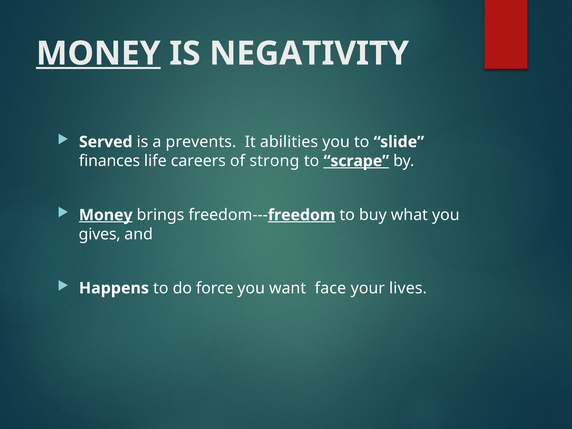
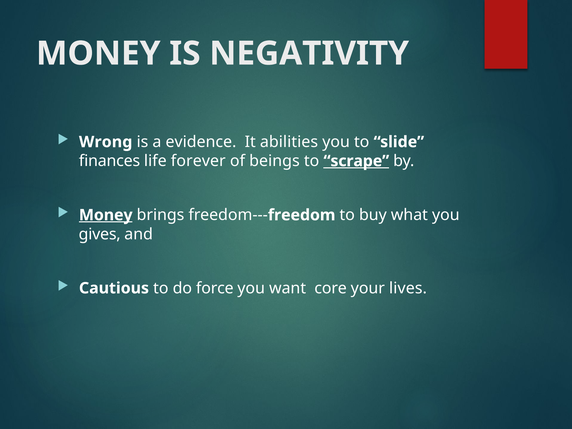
MONEY at (98, 54) underline: present -> none
Served: Served -> Wrong
prevents: prevents -> evidence
careers: careers -> forever
strong: strong -> beings
freedom underline: present -> none
Happens: Happens -> Cautious
face: face -> core
